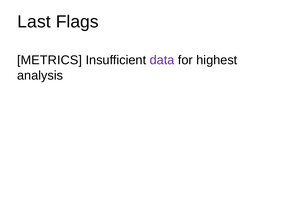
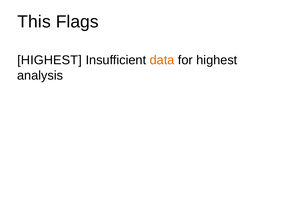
Last: Last -> This
METRICS at (50, 60): METRICS -> HIGHEST
data colour: purple -> orange
